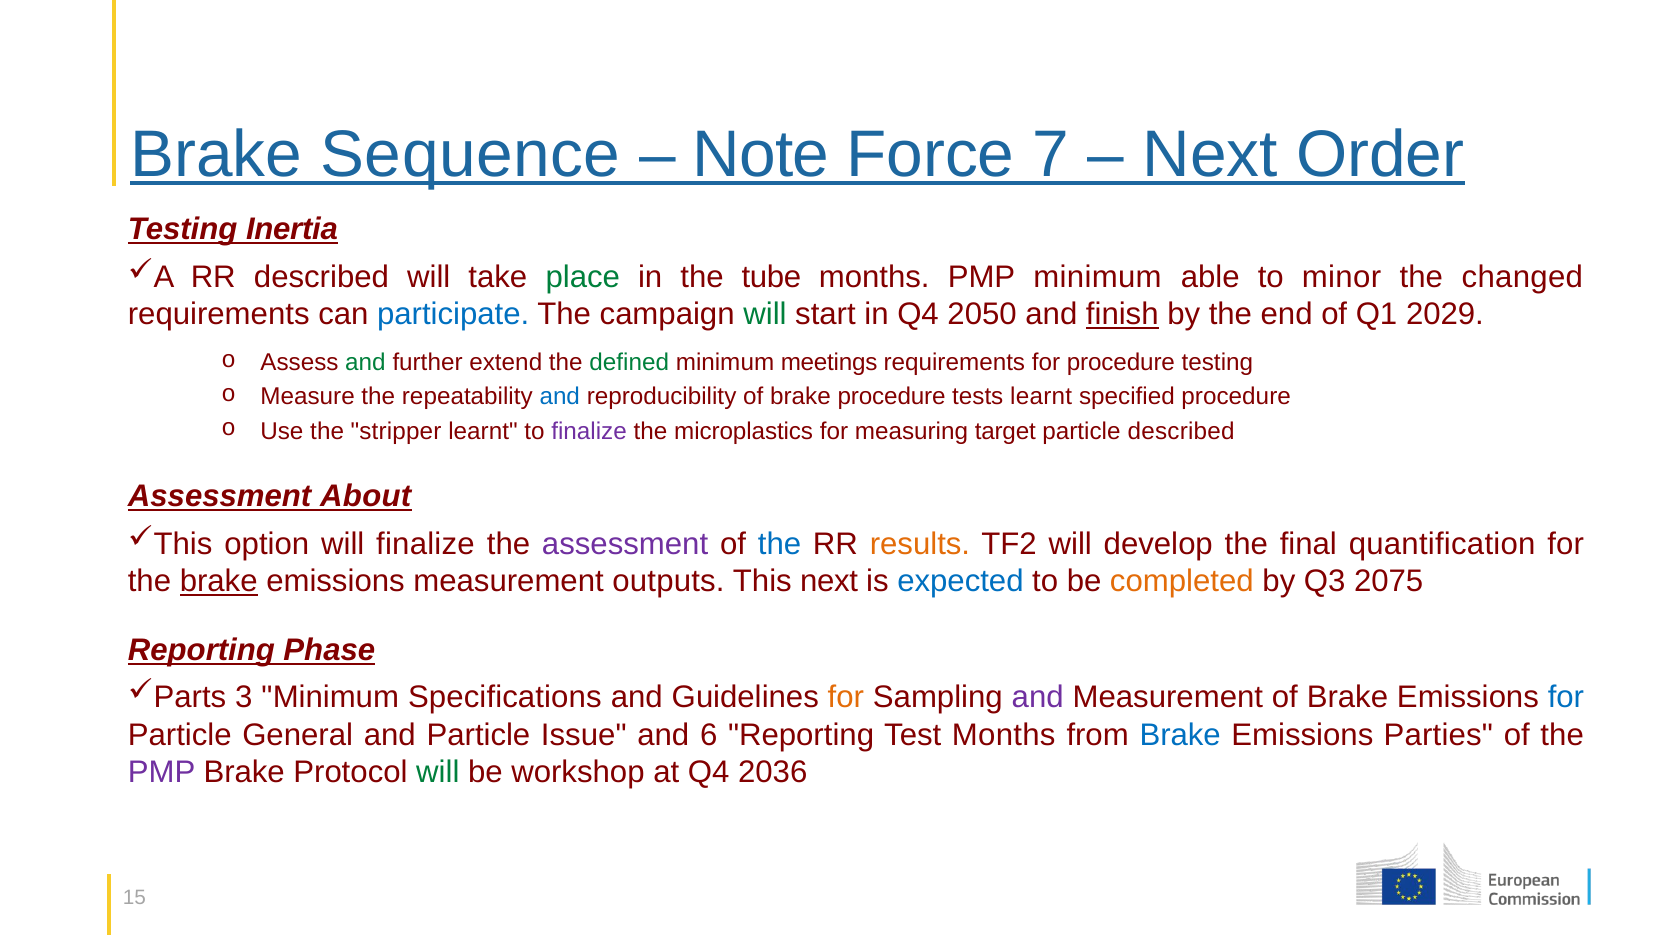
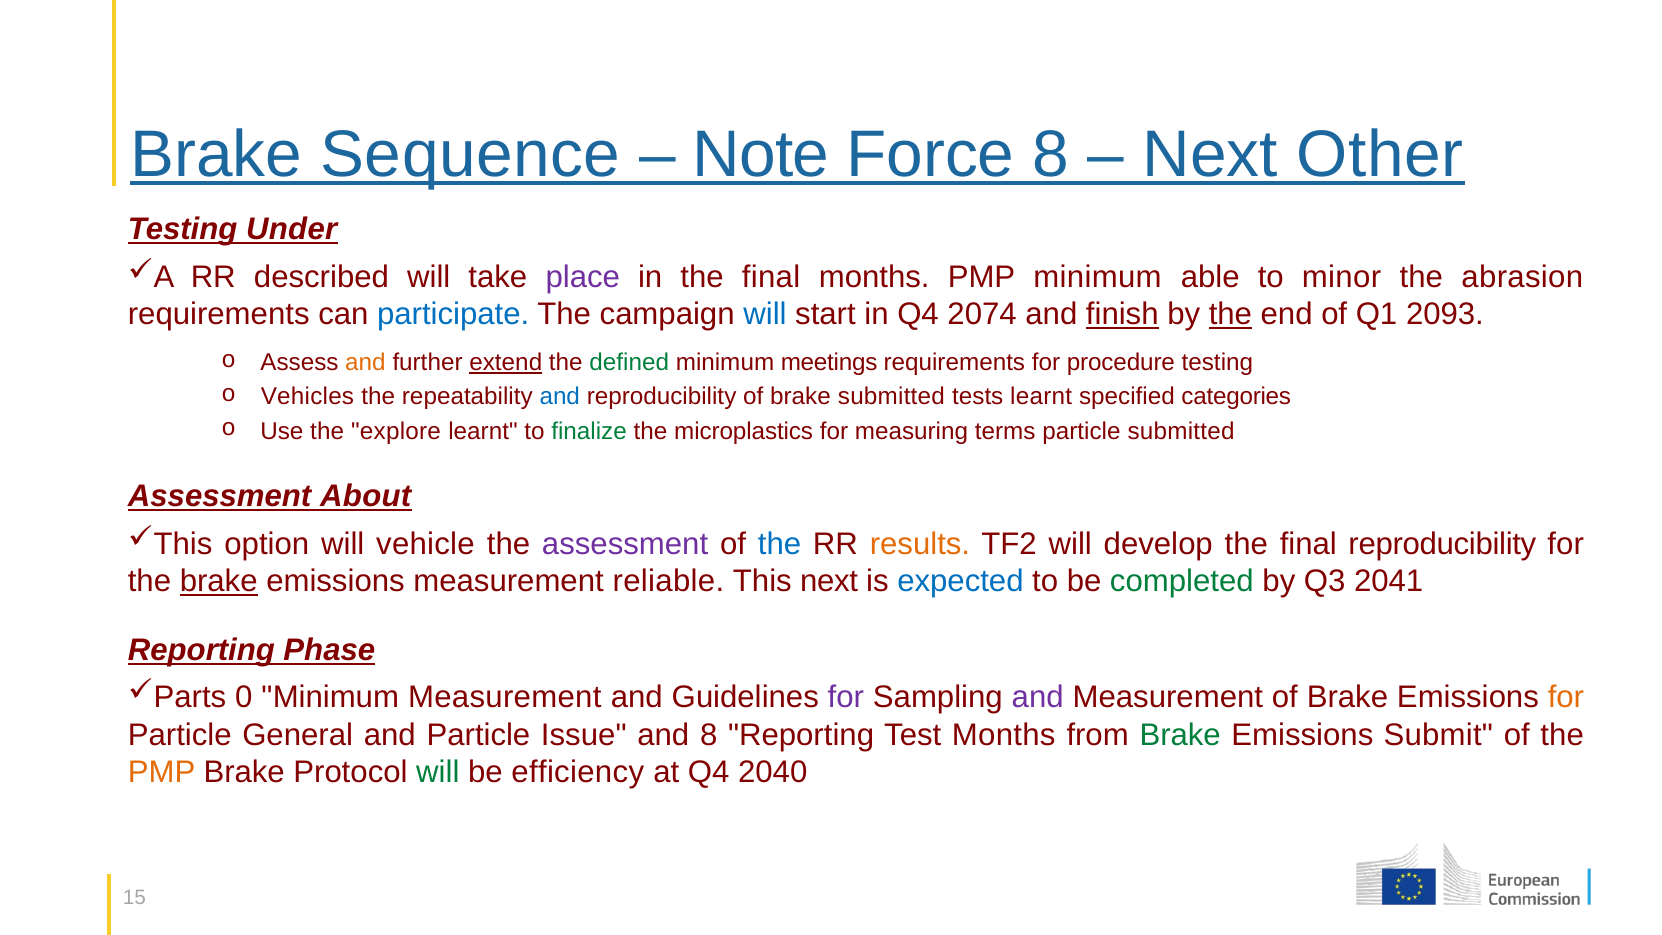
Force 7: 7 -> 8
Order: Order -> Other
Inertia: Inertia -> Under
place colour: green -> purple
in the tube: tube -> final
changed: changed -> abrasion
will at (765, 314) colour: green -> blue
2050: 2050 -> 2074
the at (1230, 314) underline: none -> present
2029: 2029 -> 2093
and at (365, 363) colour: green -> orange
extend underline: none -> present
Measure: Measure -> Vehicles
brake procedure: procedure -> submitted
specified procedure: procedure -> categories
stripper: stripper -> explore
finalize at (589, 431) colour: purple -> green
target: target -> terms
particle described: described -> submitted
will finalize: finalize -> vehicle
final quantification: quantification -> reproducibility
outputs: outputs -> reliable
completed colour: orange -> green
2075: 2075 -> 2041
3: 3 -> 0
Minimum Specifications: Specifications -> Measurement
for at (846, 698) colour: orange -> purple
for at (1566, 698) colour: blue -> orange
and 6: 6 -> 8
Brake at (1180, 735) colour: blue -> green
Parties: Parties -> Submit
PMP at (162, 772) colour: purple -> orange
workshop: workshop -> efficiency
2036: 2036 -> 2040
